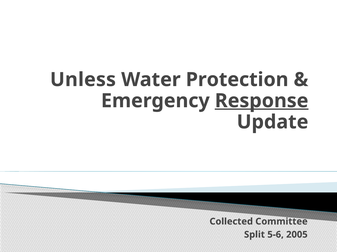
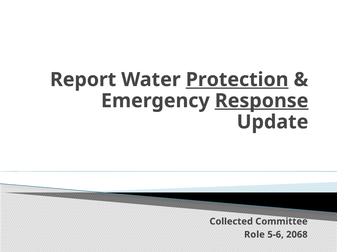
Unless: Unless -> Report
Protection underline: none -> present
Split: Split -> Role
2005: 2005 -> 2068
